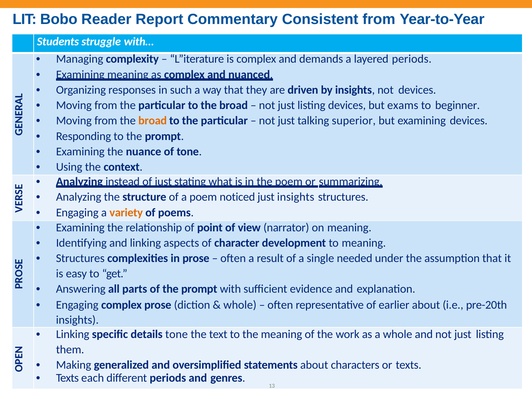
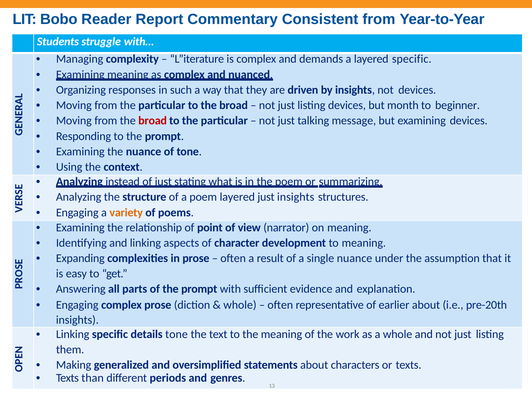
layered periods: periods -> specific
exams: exams -> month
broad at (153, 121) colour: orange -> red
superior: superior -> message
poem noticed: noticed -> layered
Structures at (80, 258): Structures -> Expanding
single needed: needed -> nuance
each: each -> than
